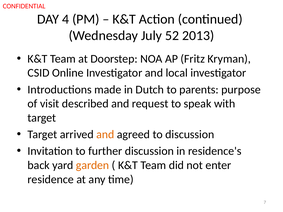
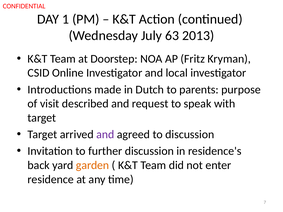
4: 4 -> 1
52: 52 -> 63
and at (105, 135) colour: orange -> purple
